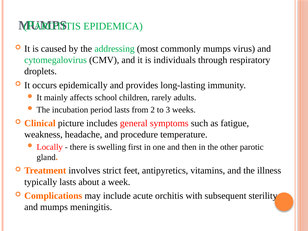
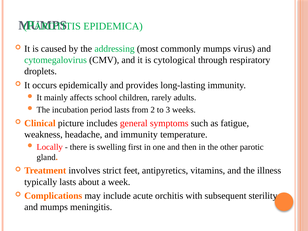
individuals: individuals -> cytological
and procedure: procedure -> immunity
